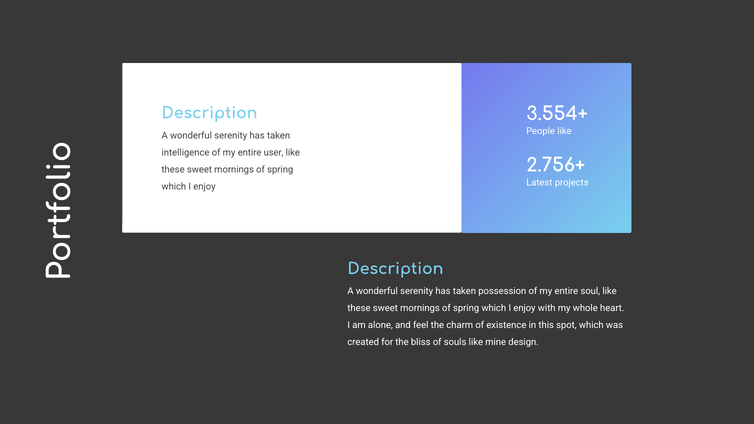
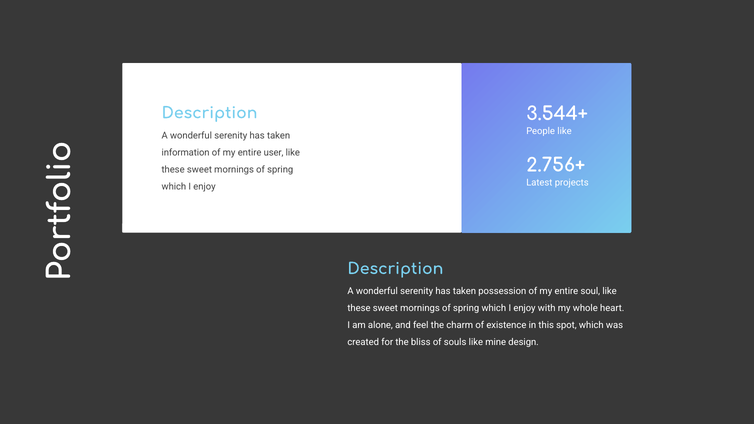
3.554+: 3.554+ -> 3.544+
intelligence: intelligence -> information
